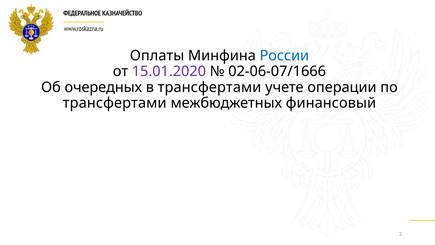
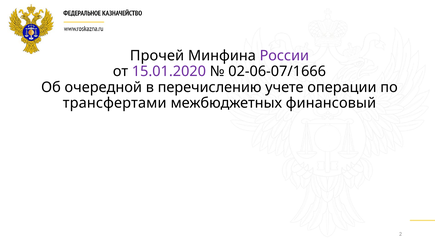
Оплаты: Оплаты -> Прочей
России colour: blue -> purple
очередных: очередных -> очередной
в трансфертами: трансфертами -> перечислению
